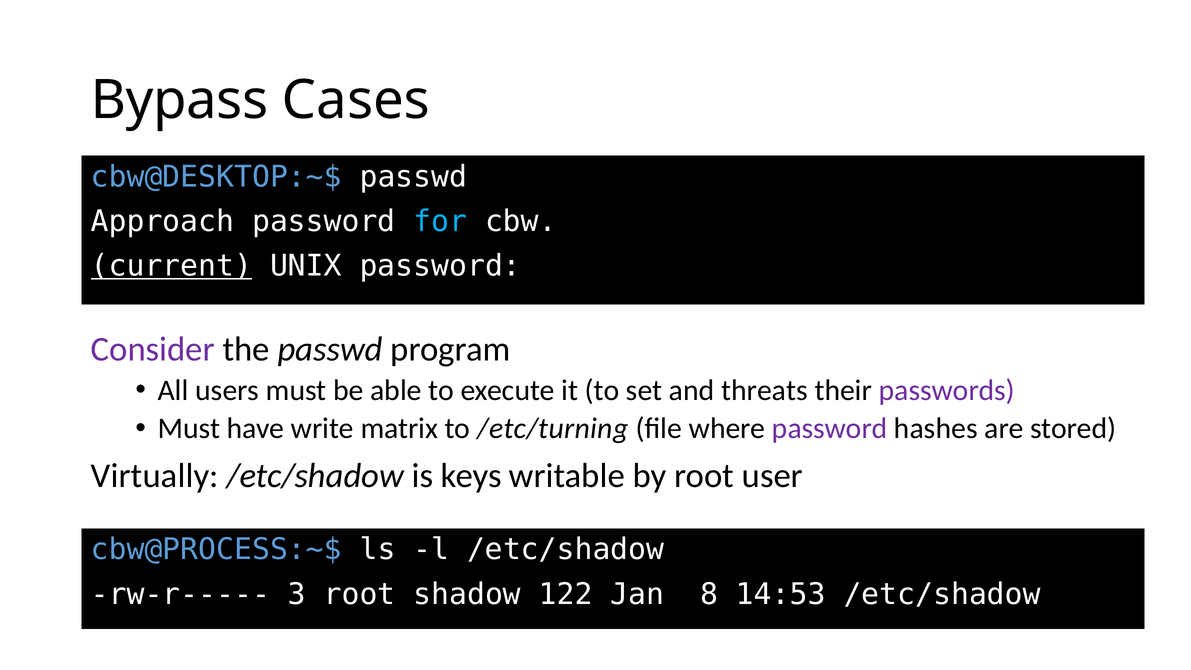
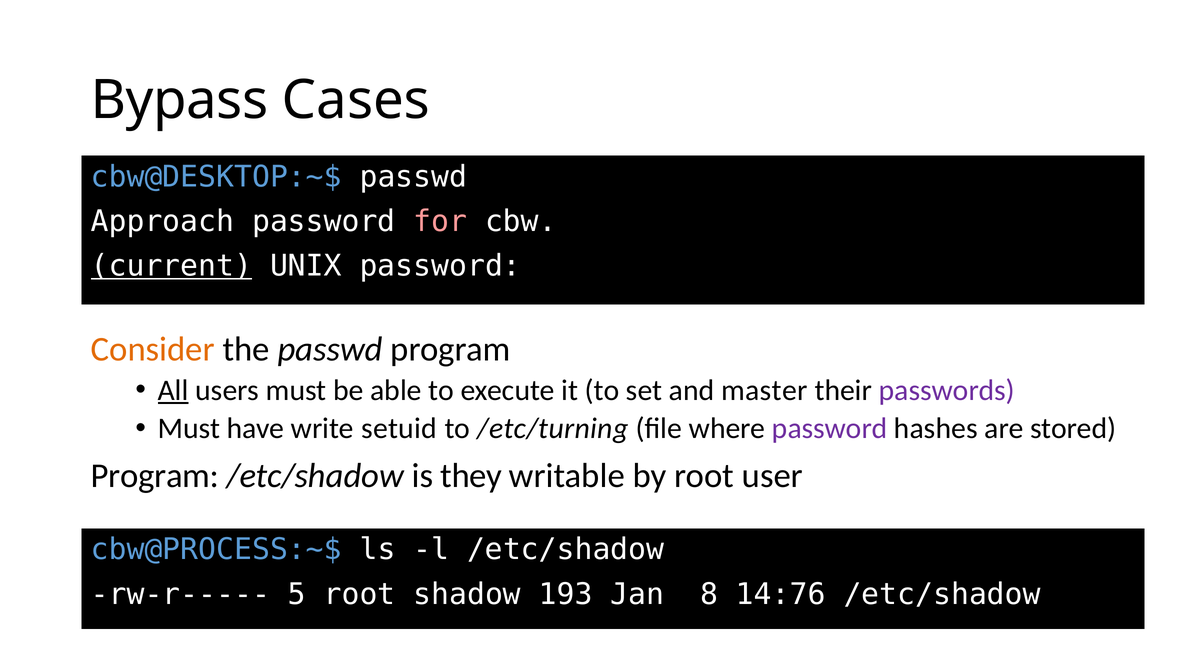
for colour: light blue -> pink
Consider colour: purple -> orange
All underline: none -> present
threats: threats -> master
matrix: matrix -> setuid
Virtually at (155, 476): Virtually -> Program
keys: keys -> they
3: 3 -> 5
122: 122 -> 193
14:53: 14:53 -> 14:76
